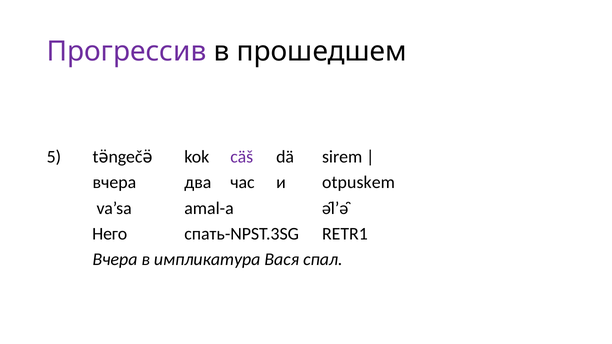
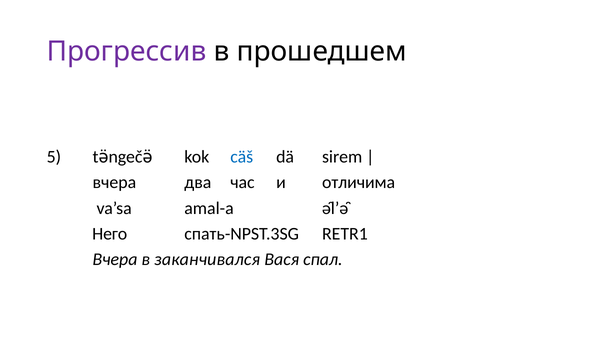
cäš colour: purple -> blue
otpuskem: otpuskem -> отличима
импликатура: импликатура -> заканчивался
